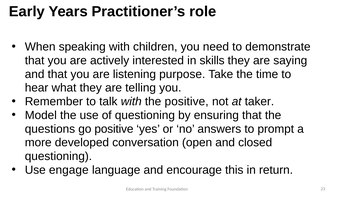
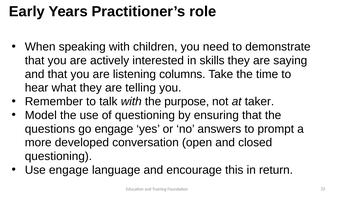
purpose: purpose -> columns
the positive: positive -> purpose
go positive: positive -> engage
